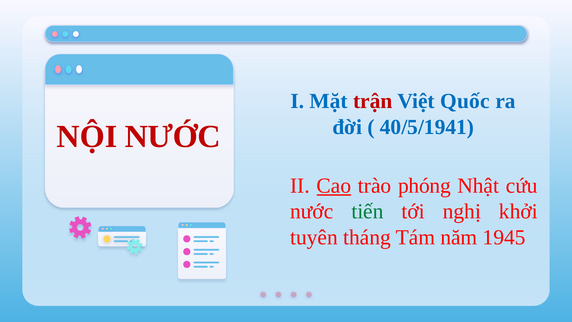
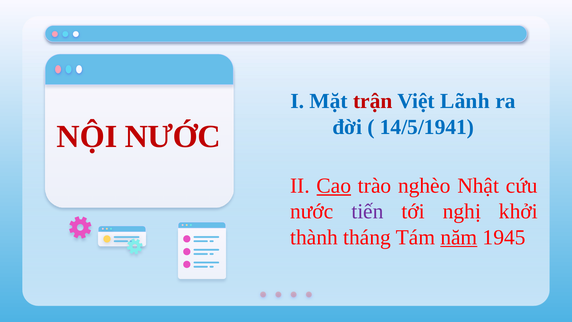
Quốc: Quốc -> Lãnh
40/5/1941: 40/5/1941 -> 14/5/1941
phóng: phóng -> nghèo
tiến colour: green -> purple
tuyên: tuyên -> thành
năm underline: none -> present
